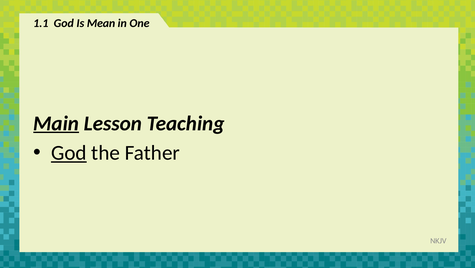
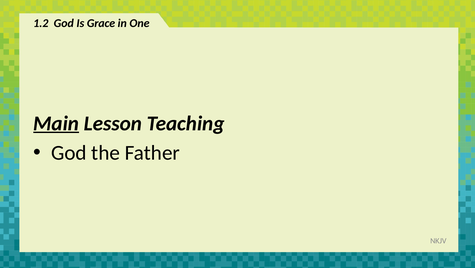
1.1: 1.1 -> 1.2
Mean: Mean -> Grace
God at (69, 153) underline: present -> none
